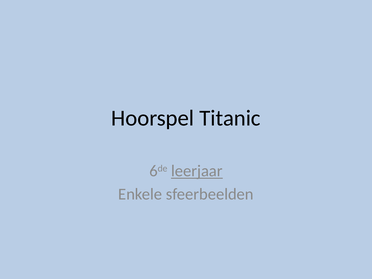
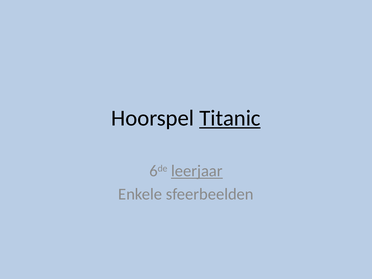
Titanic underline: none -> present
